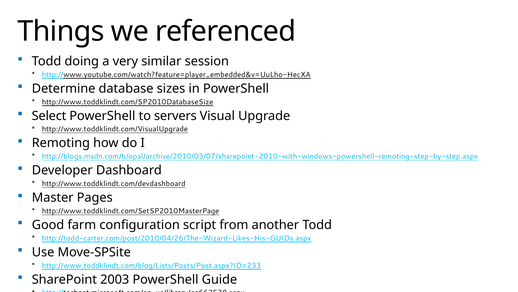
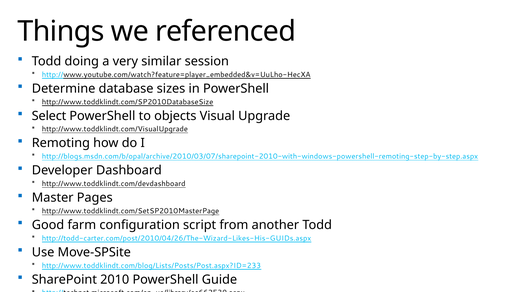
servers: servers -> objects
2003: 2003 -> 2010
